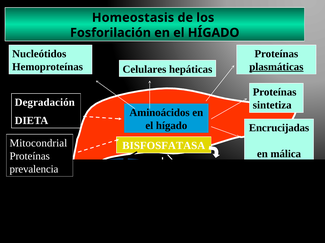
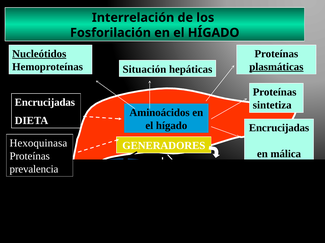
Homeostasis: Homeostasis -> Interrelación
Nucleótidos underline: none -> present
Celulares: Celulares -> Situación
Degradación at (45, 103): Degradación -> Encrucijadas
Mitocondrial: Mitocondrial -> Hexoquinasa
BISFOSFATASA: BISFOSFATASA -> GENERADORES
